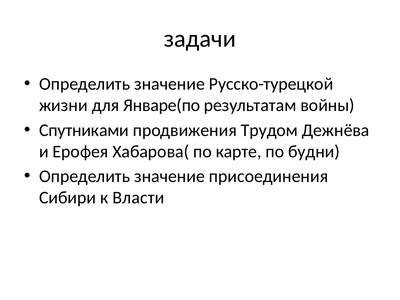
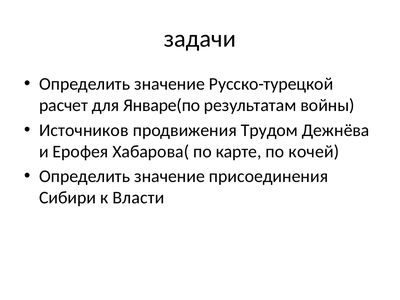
жизни: жизни -> расчет
Спутниками: Спутниками -> Источников
будни: будни -> кочей
